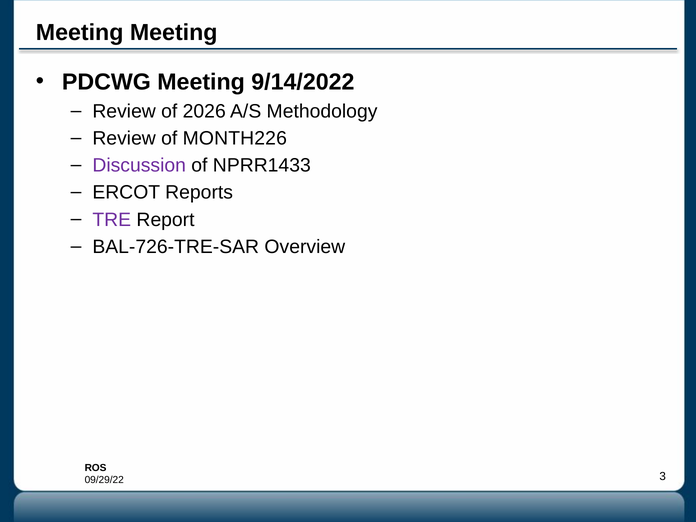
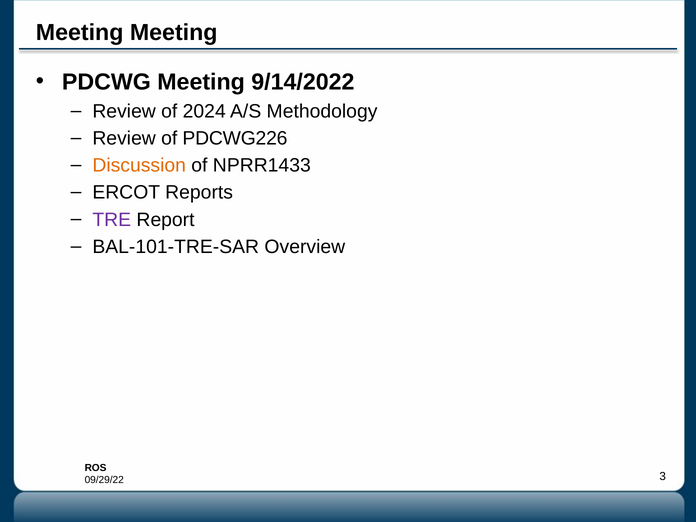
2026: 2026 -> 2024
MONTH226: MONTH226 -> PDCWG226
Discussion colour: purple -> orange
BAL-726-TRE-SAR: BAL-726-TRE-SAR -> BAL-101-TRE-SAR
